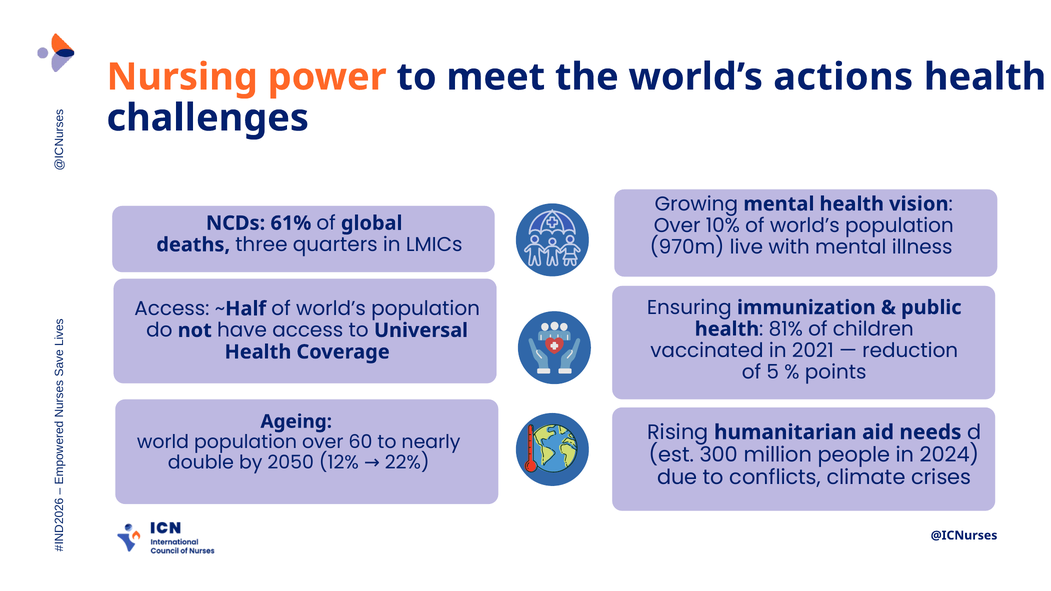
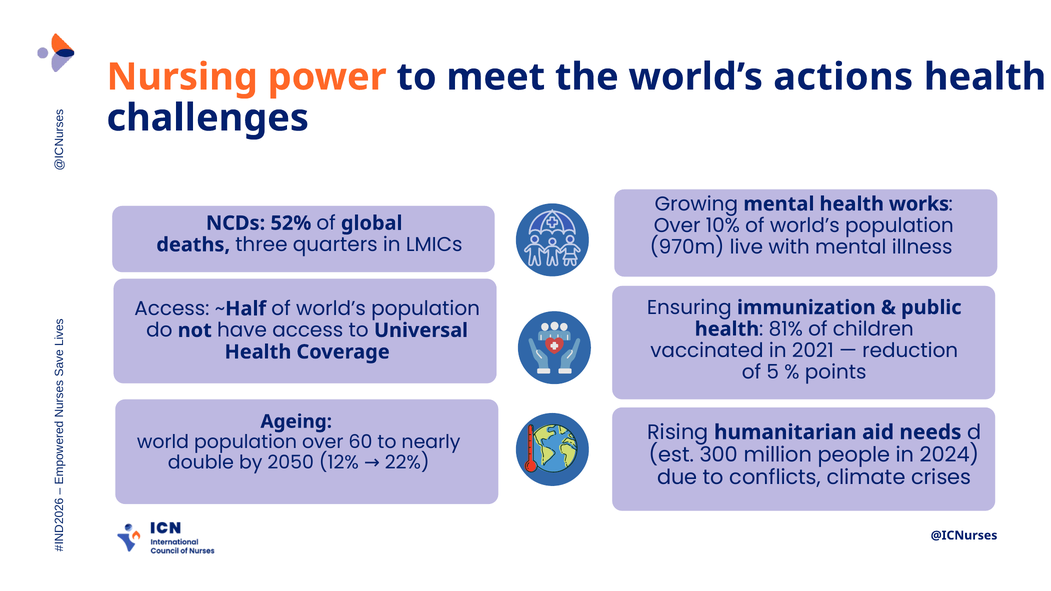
vision: vision -> works
61%: 61% -> 52%
